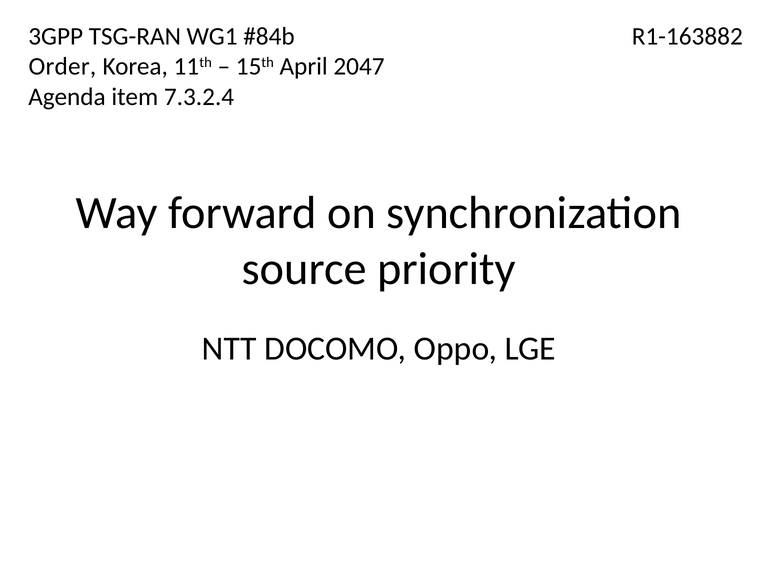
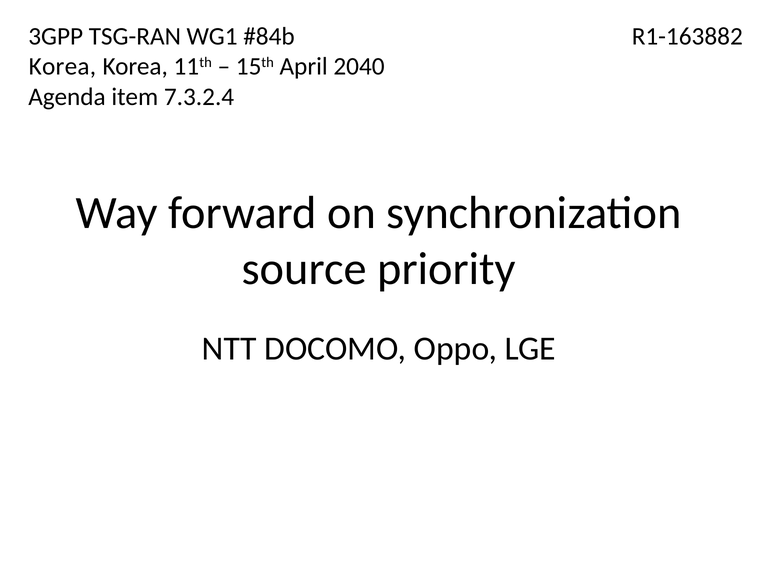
Order at (62, 66): Order -> Korea
2047: 2047 -> 2040
